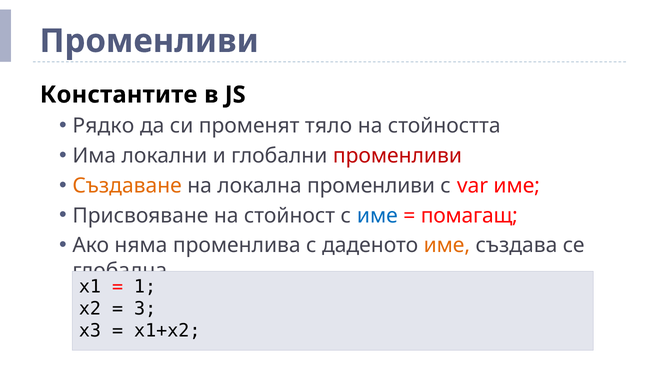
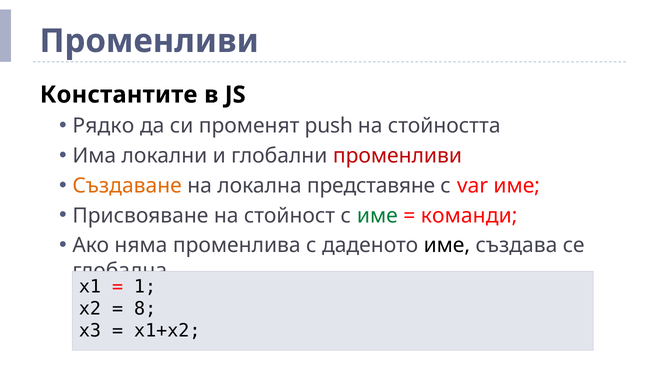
тяло: тяло -> push
локална променливи: променливи -> представяне
име at (377, 215) colour: blue -> green
помагащ: помагащ -> команди
име at (447, 245) colour: orange -> black
3: 3 -> 8
